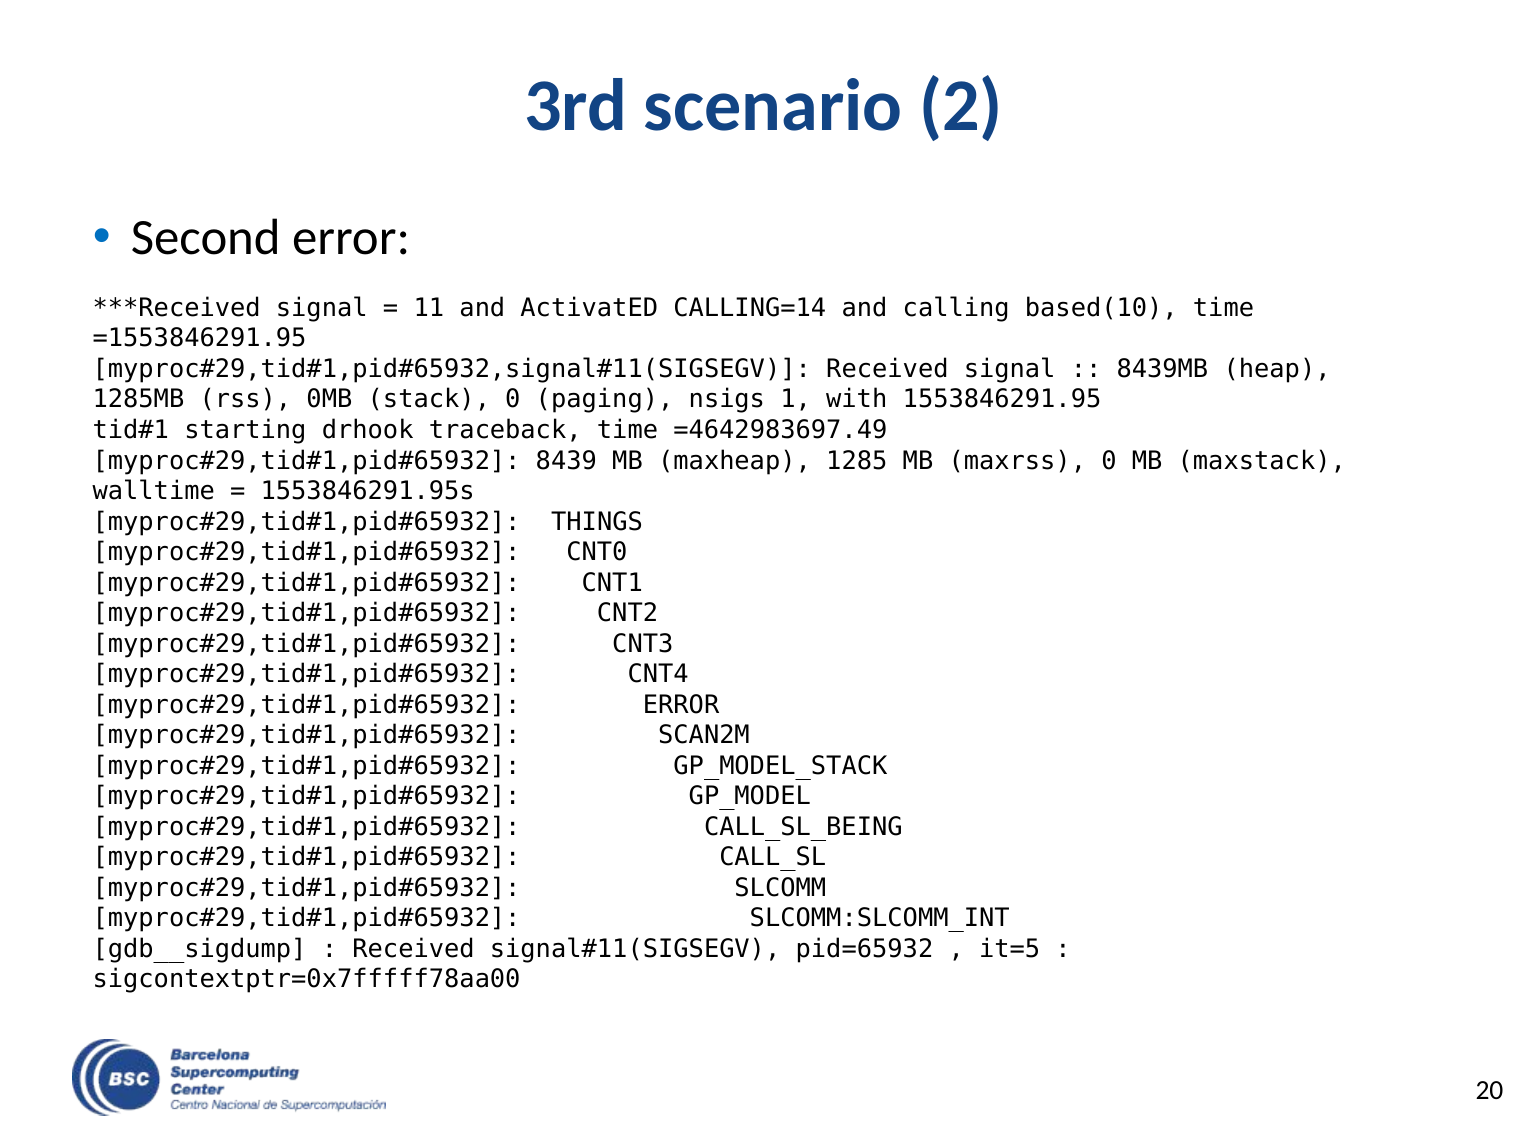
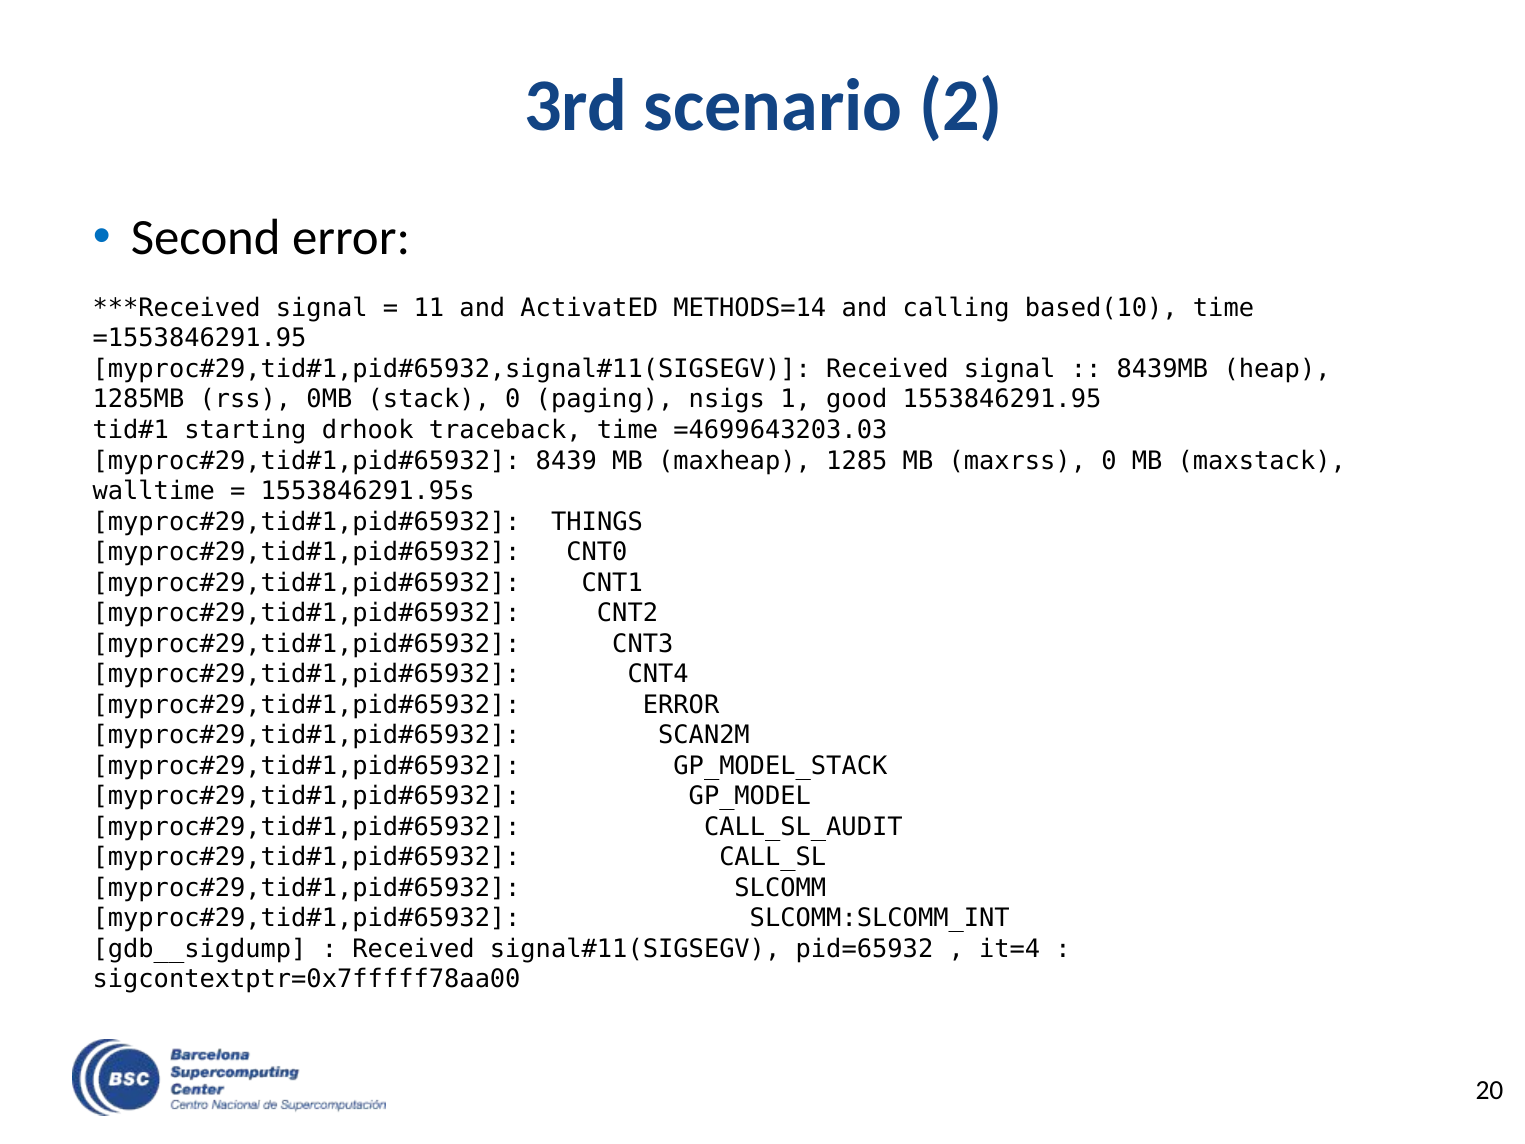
CALLING=14: CALLING=14 -> METHODS=14
with: with -> good
=4642983697.49: =4642983697.49 -> =4699643203.03
CALL_SL_BEING: CALL_SL_BEING -> CALL_SL_AUDIT
it=5: it=5 -> it=4
